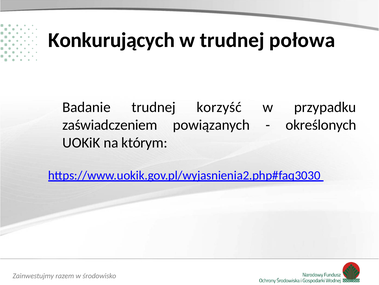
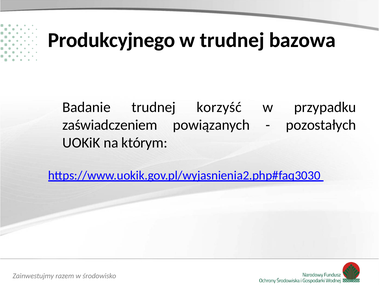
Konkurujących: Konkurujących -> Produkcyjnego
połowa: połowa -> bazowa
określonych: określonych -> pozostałych
